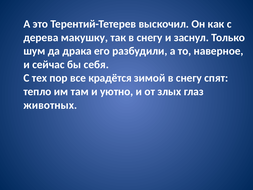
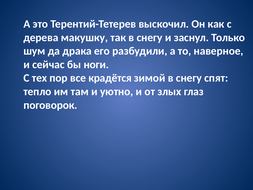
себя: себя -> ноги
животных: животных -> поговорок
